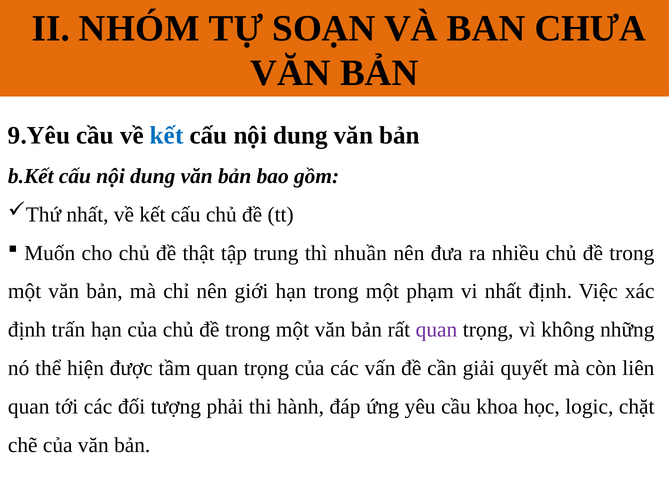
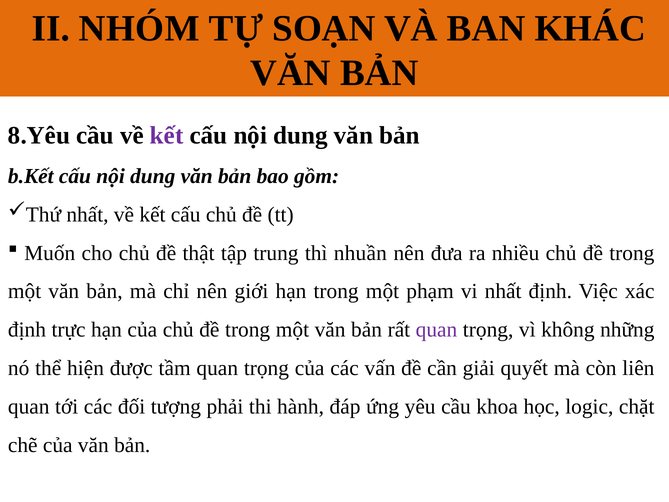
CHƯA: CHƯA -> KHÁC
9.Yêu: 9.Yêu -> 8.Yêu
kết at (167, 136) colour: blue -> purple
trấn: trấn -> trực
